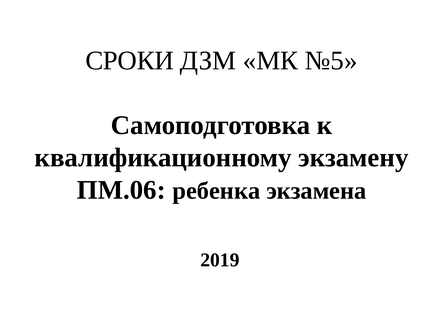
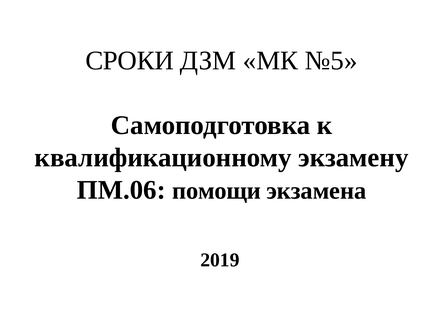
ребенка: ребенка -> помощи
